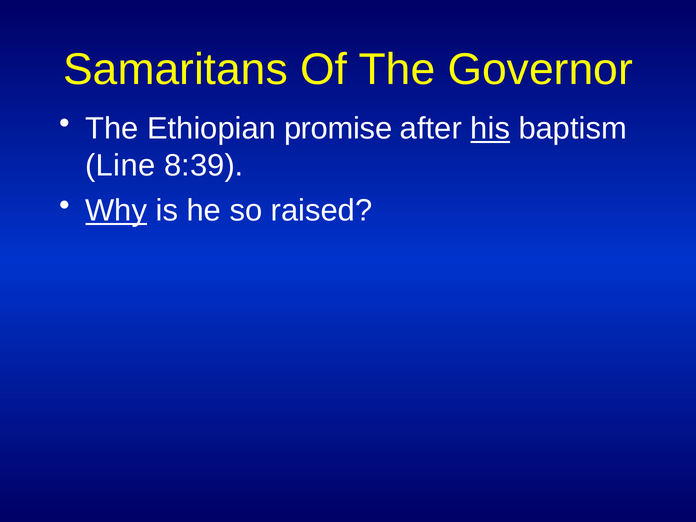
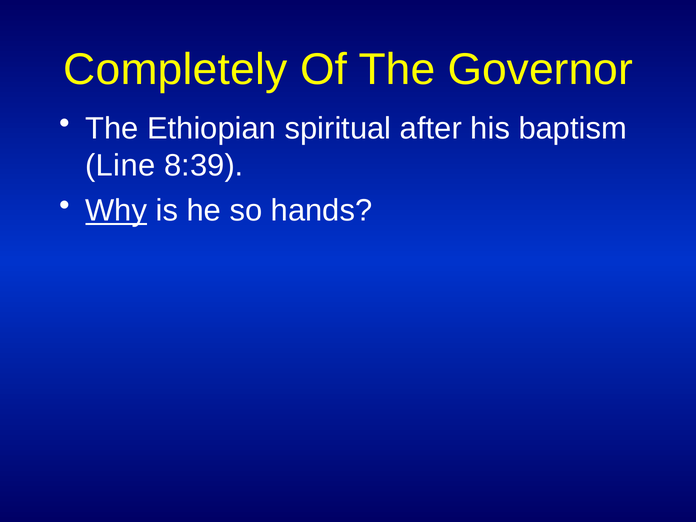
Samaritans: Samaritans -> Completely
promise: promise -> spiritual
his underline: present -> none
raised: raised -> hands
